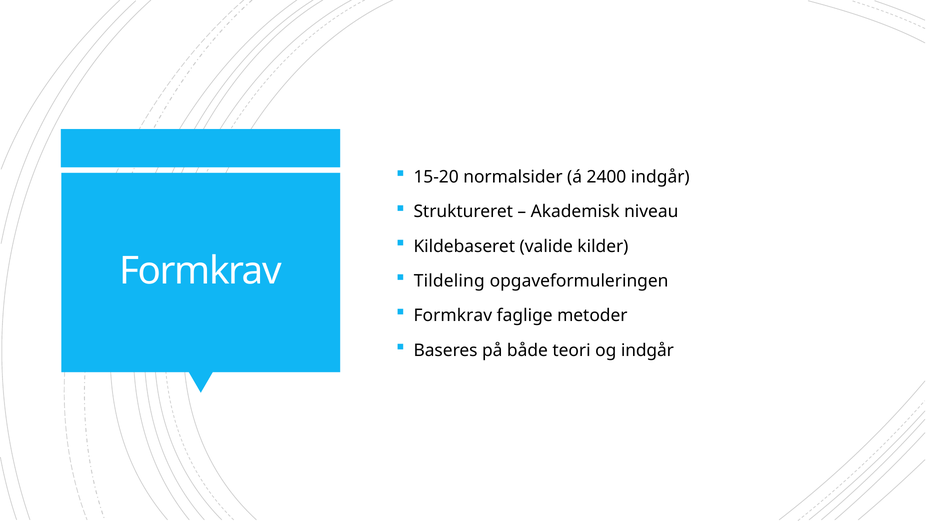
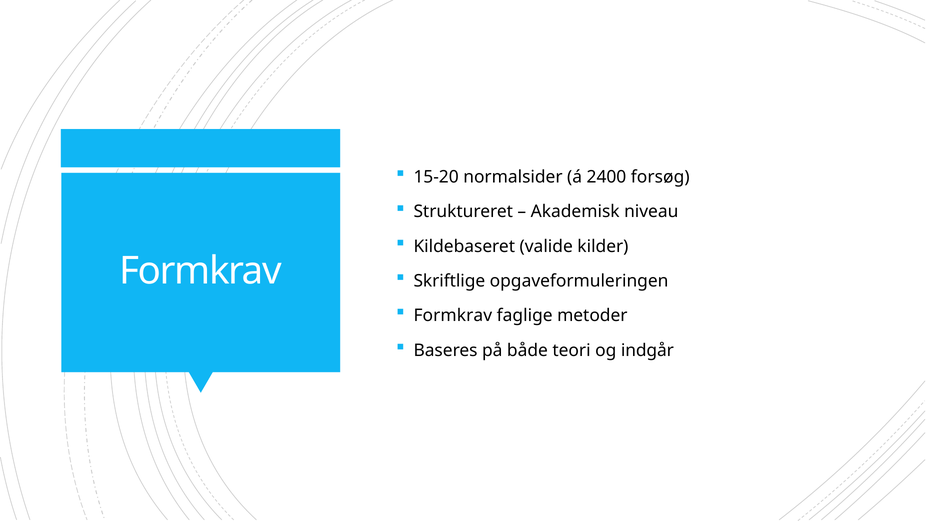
2400 indgår: indgår -> forsøg
Tildeling: Tildeling -> Skriftlige
